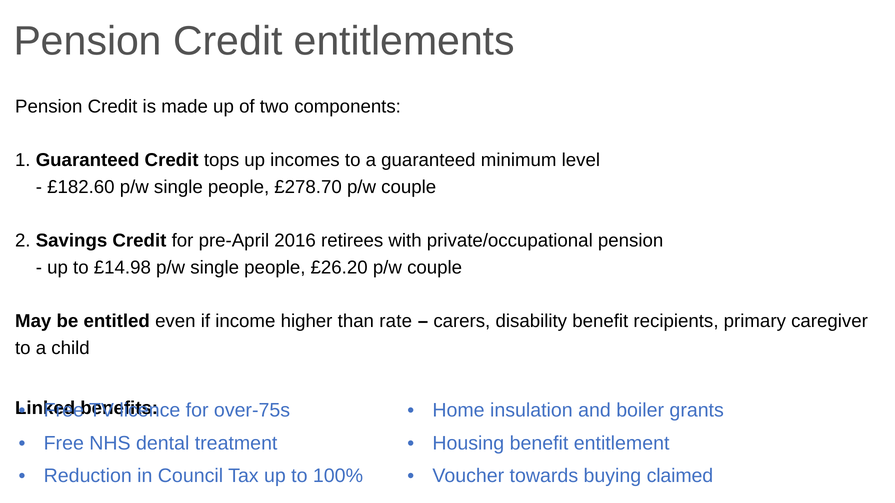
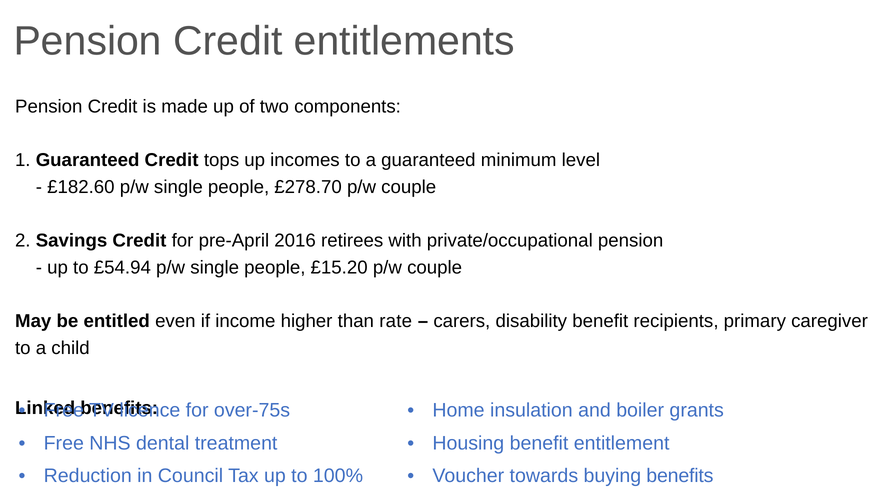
£14.98: £14.98 -> £54.94
£26.20: £26.20 -> £15.20
buying claimed: claimed -> benefits
